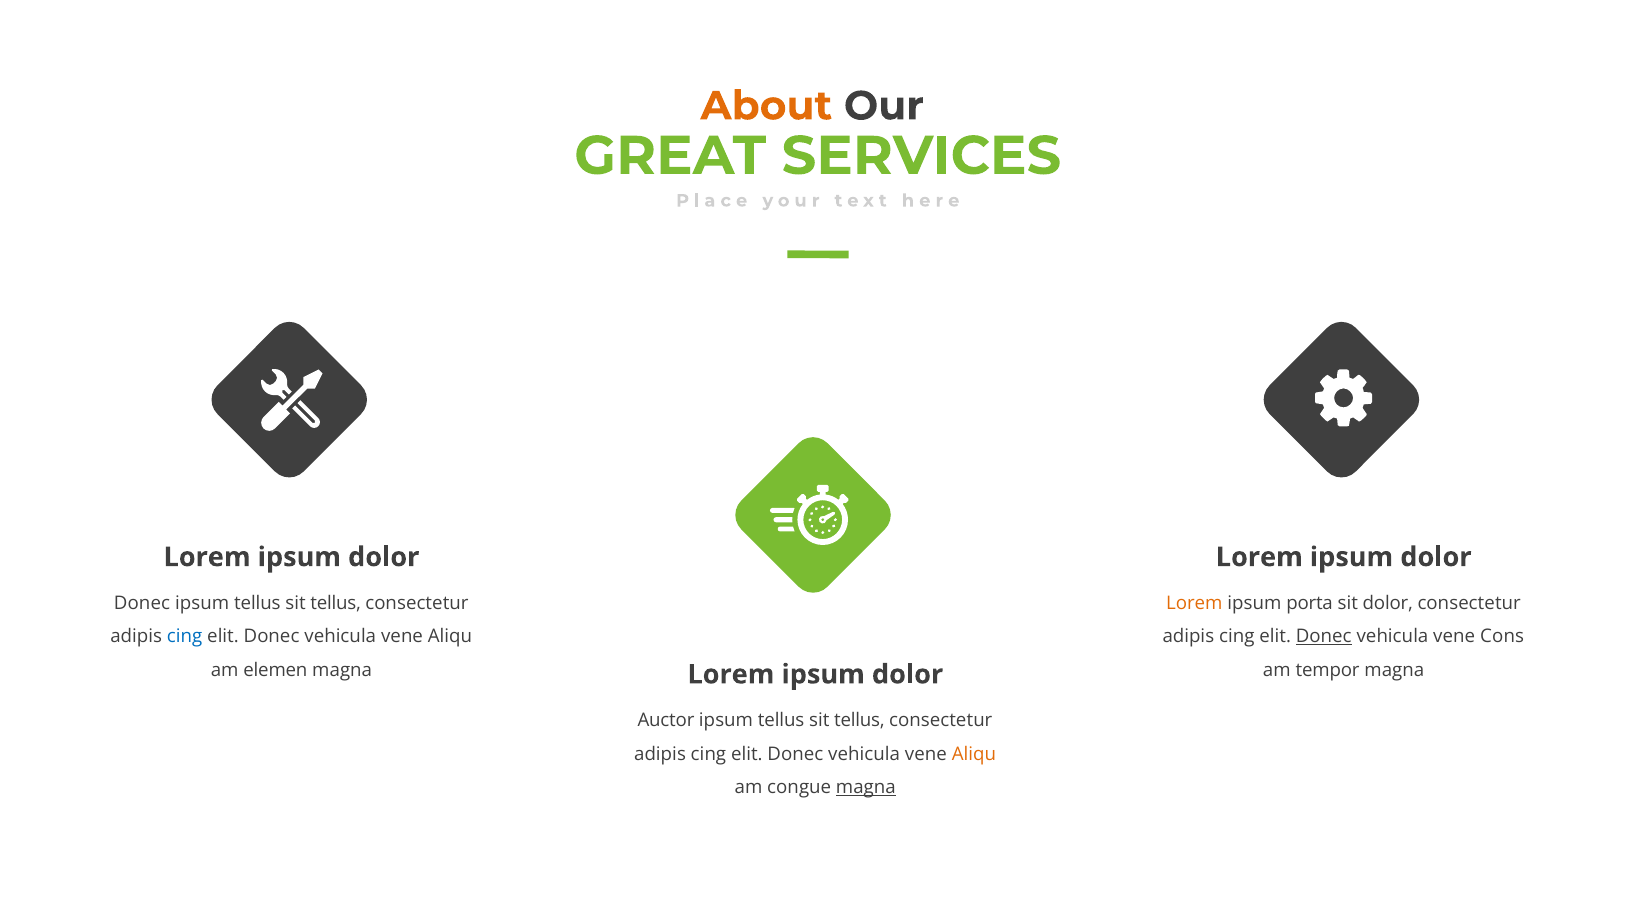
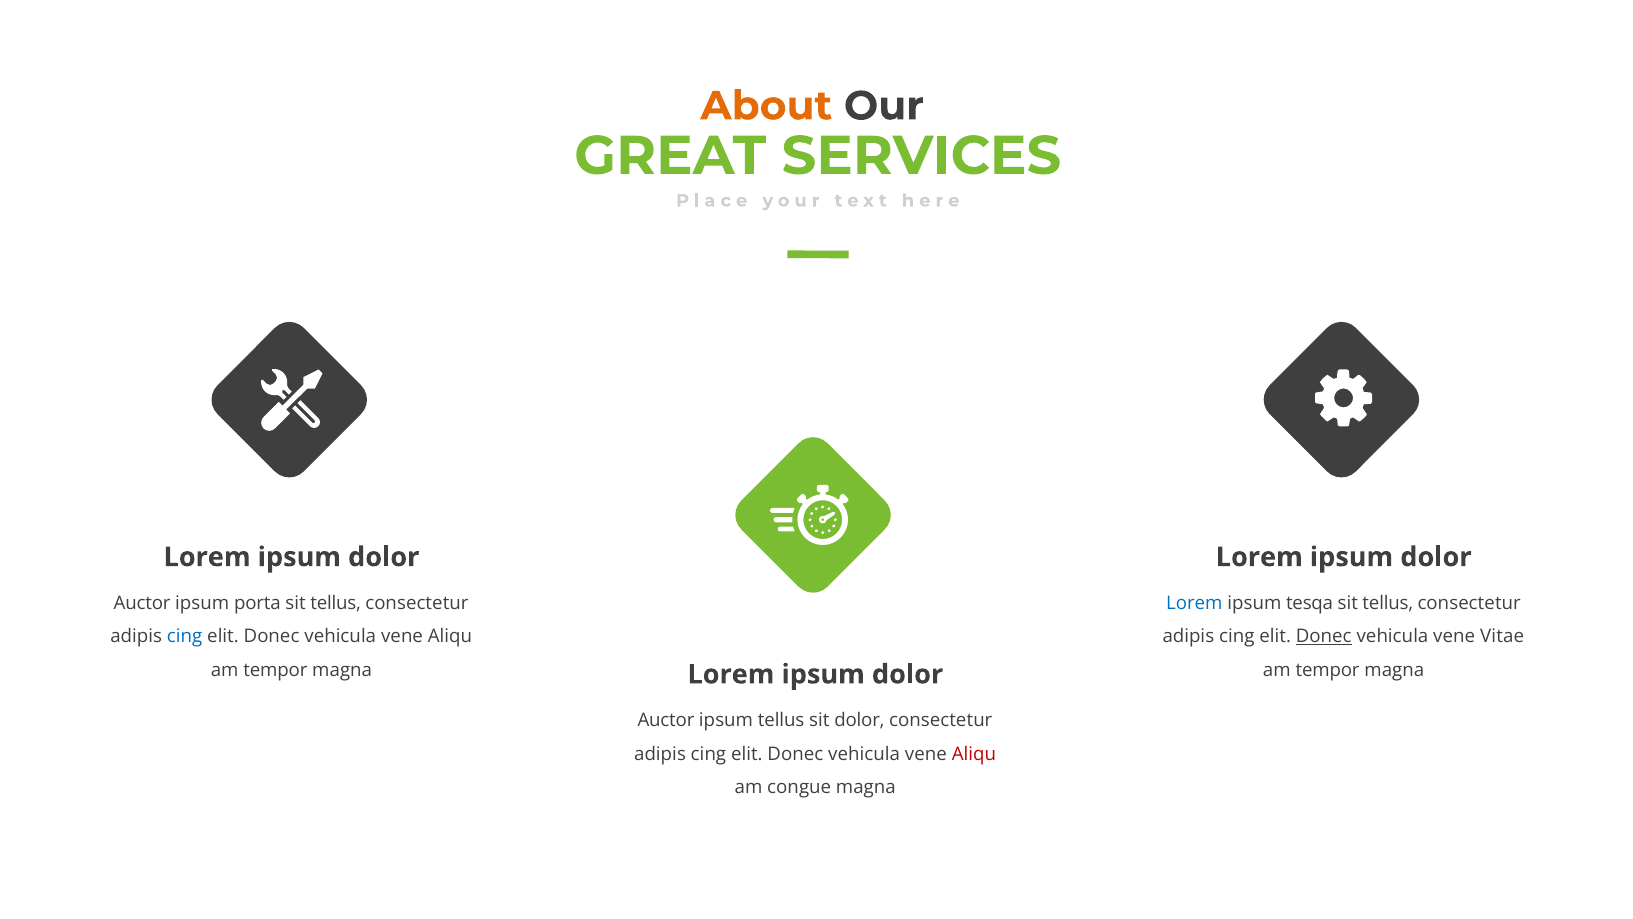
Donec at (142, 603): Donec -> Auctor
tellus at (257, 603): tellus -> porta
Lorem at (1194, 603) colour: orange -> blue
porta: porta -> tesqa
dolor at (1388, 603): dolor -> tellus
Cons: Cons -> Vitae
elemen at (275, 670): elemen -> tempor
tellus at (859, 720): tellus -> dolor
Aliqu at (974, 754) colour: orange -> red
magna at (866, 787) underline: present -> none
